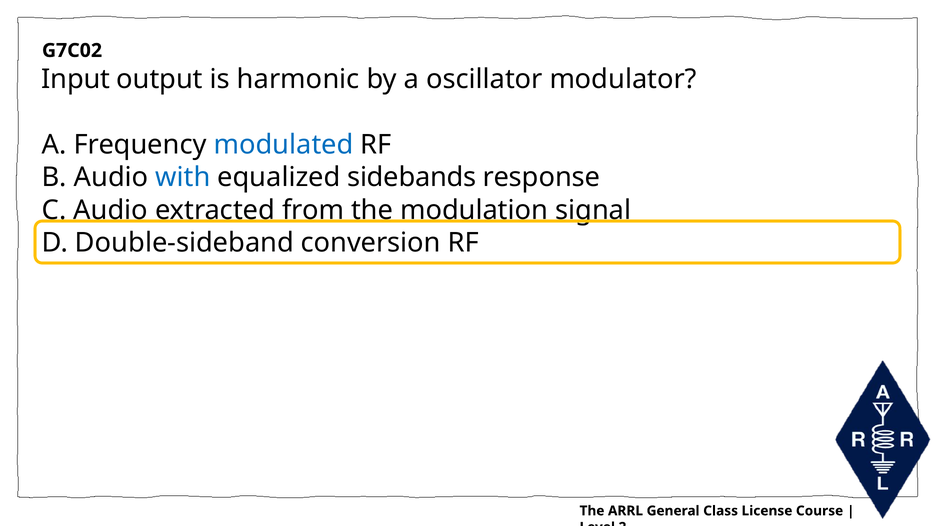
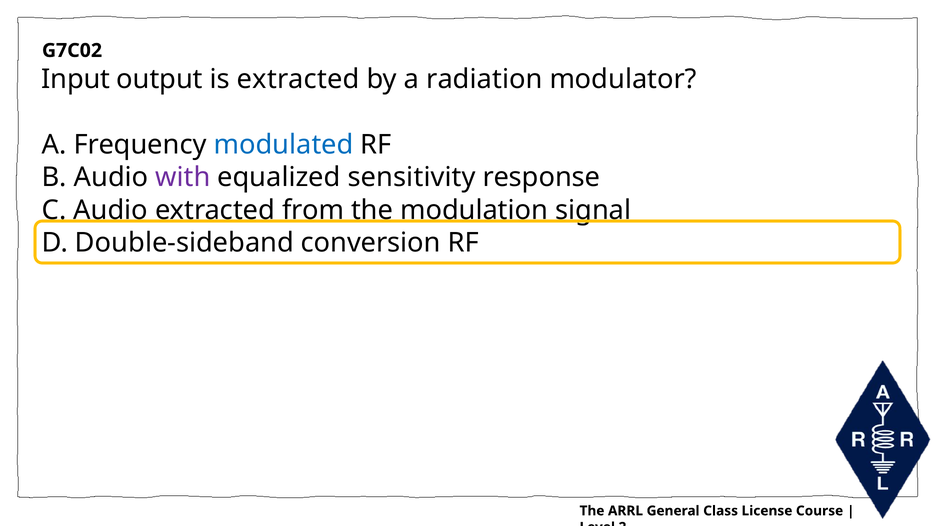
is harmonic: harmonic -> extracted
oscillator: oscillator -> radiation
with colour: blue -> purple
sidebands: sidebands -> sensitivity
